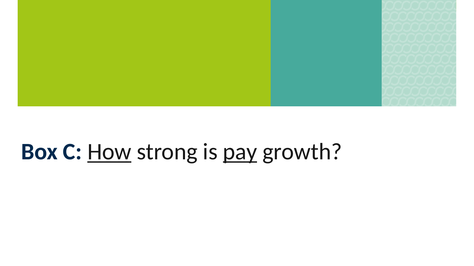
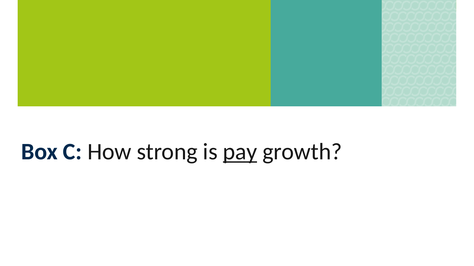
How underline: present -> none
